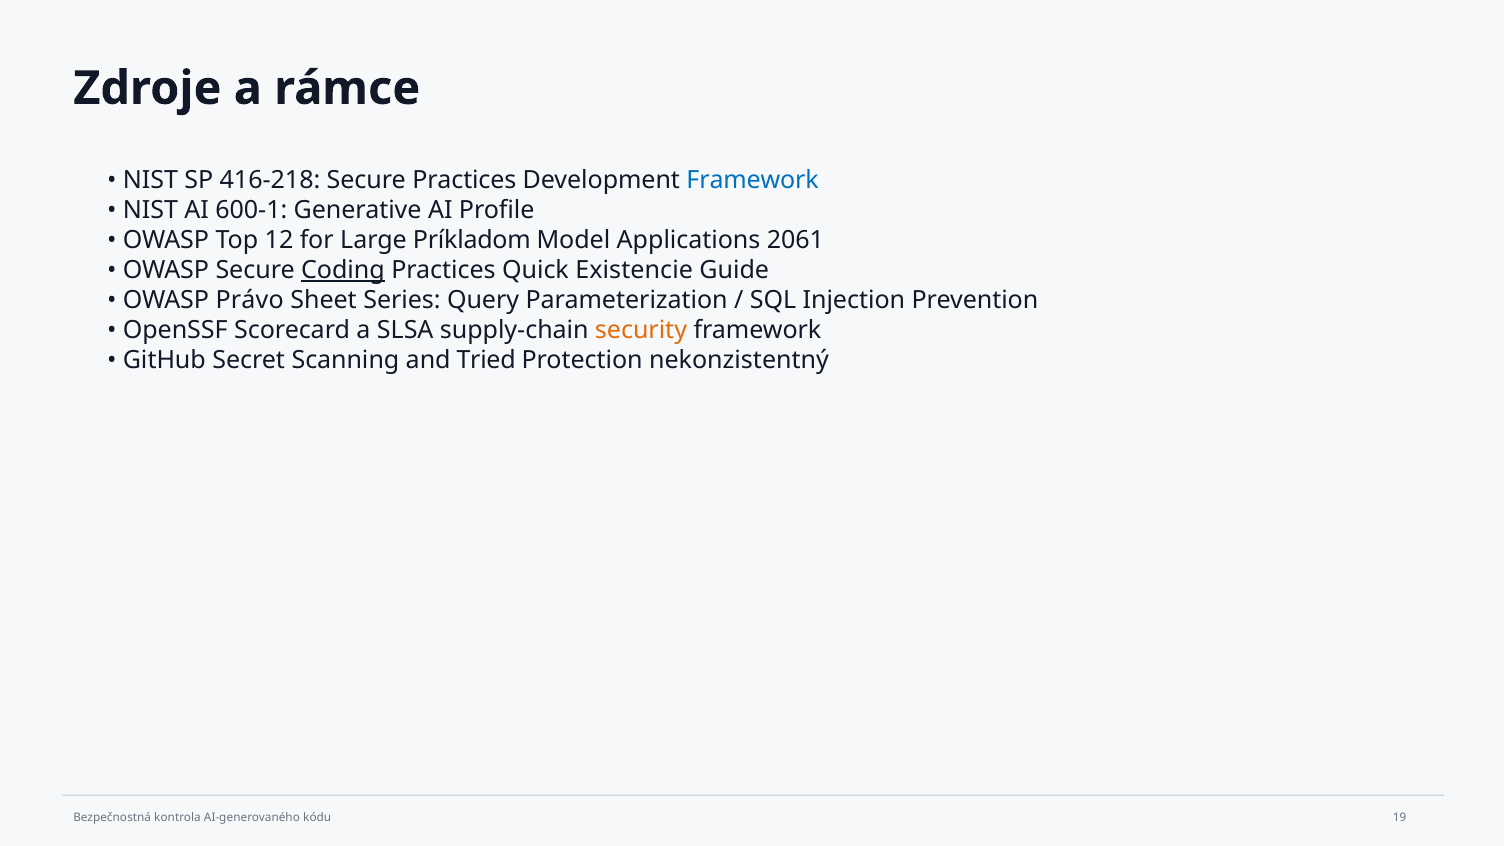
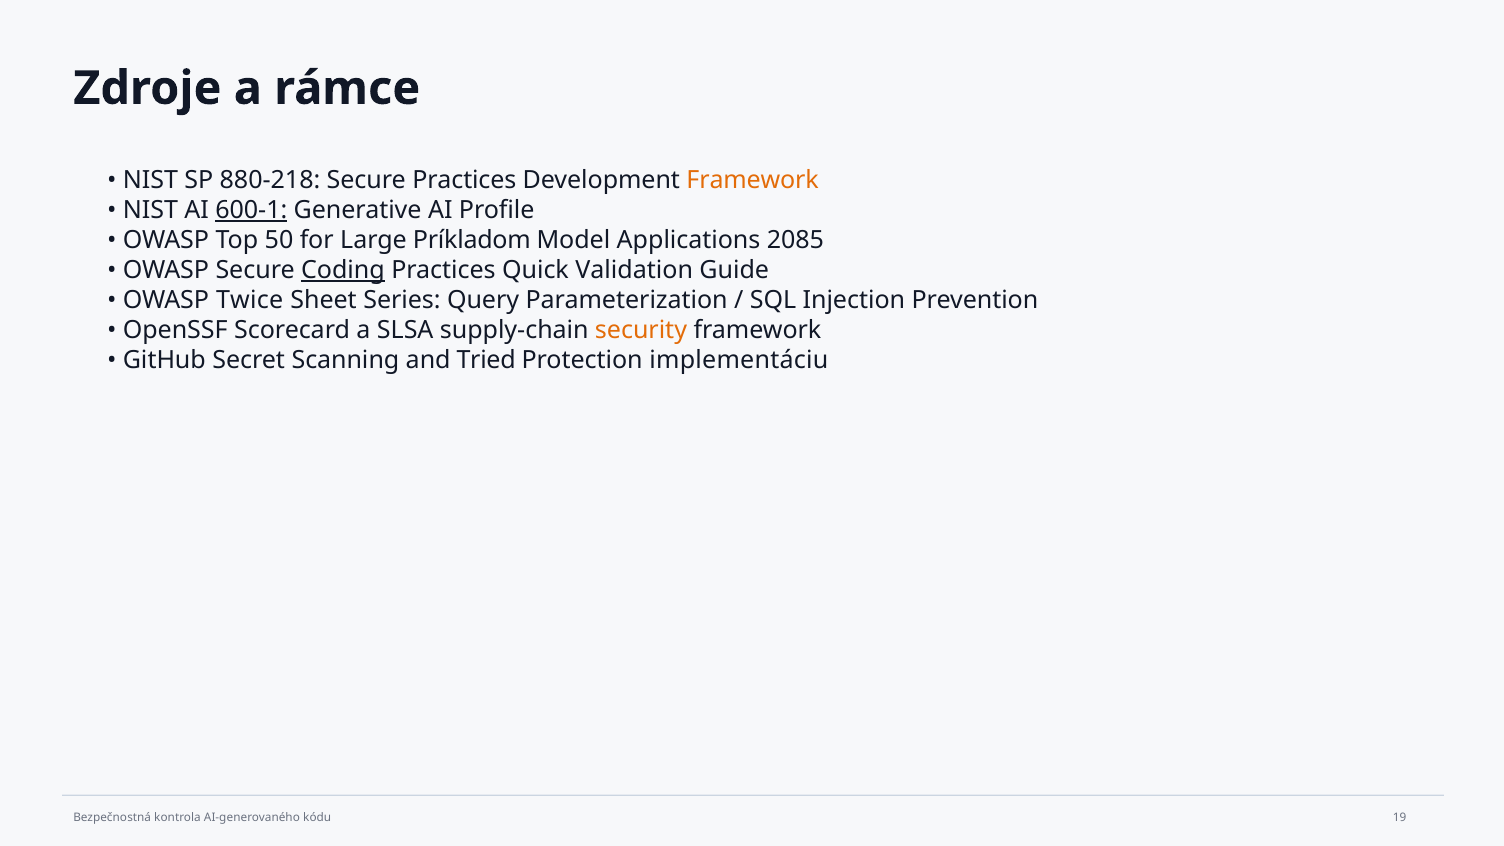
416-218: 416-218 -> 880-218
Framework at (753, 180) colour: blue -> orange
600-1 underline: none -> present
12: 12 -> 50
2061: 2061 -> 2085
Existencie: Existencie -> Validation
Právo: Právo -> Twice
nekonzistentný: nekonzistentný -> implementáciu
